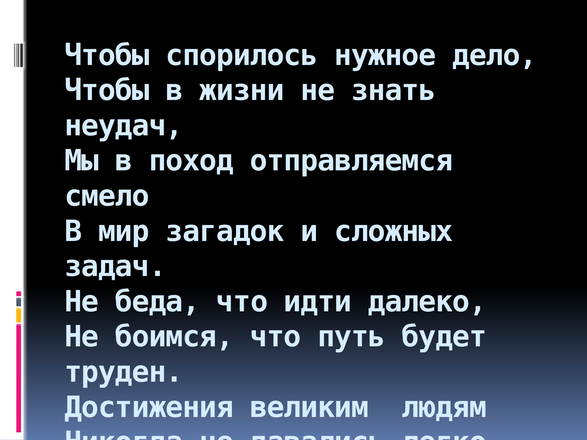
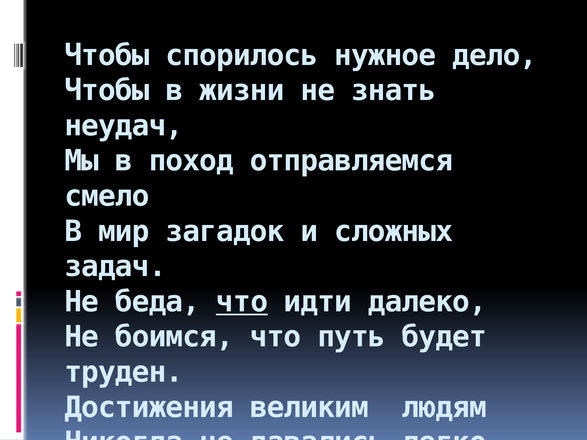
что at (242, 302) underline: none -> present
